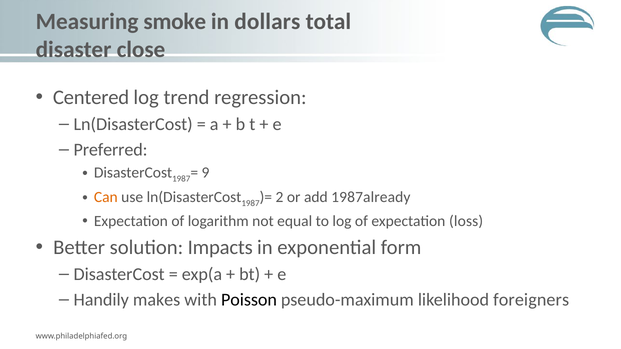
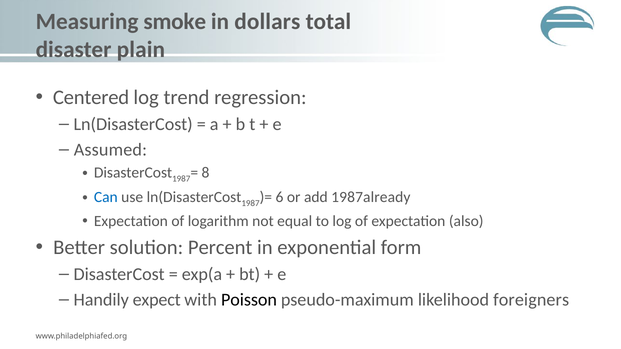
close: close -> plain
Preferred: Preferred -> Assumed
9: 9 -> 8
Can colour: orange -> blue
2: 2 -> 6
loss: loss -> also
Impacts: Impacts -> Percent
makes: makes -> expect
